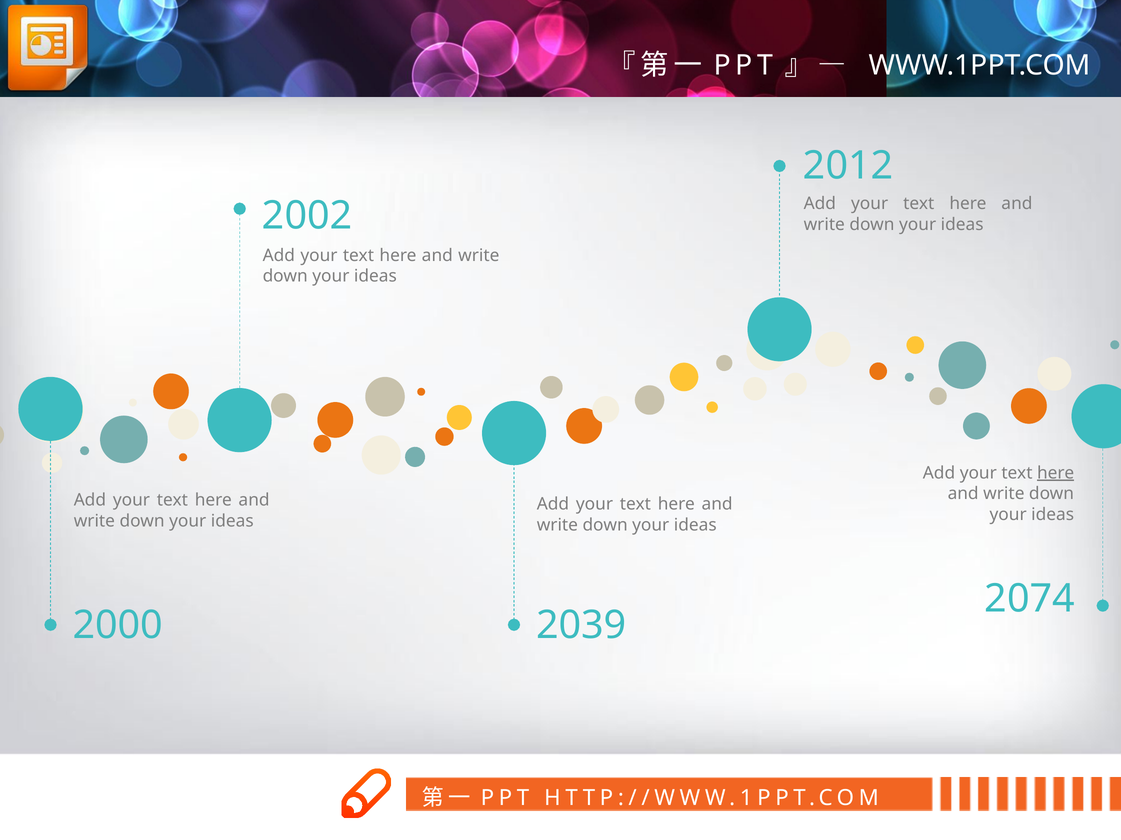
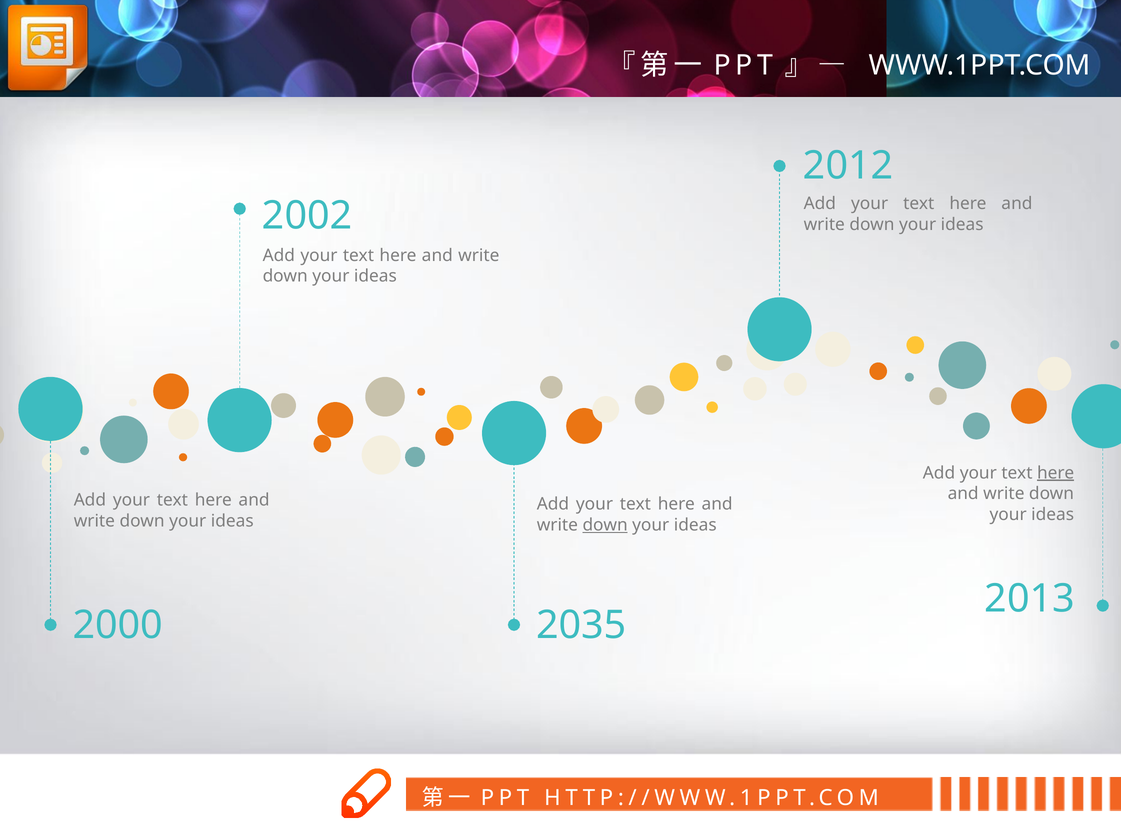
down at (605, 525) underline: none -> present
2074: 2074 -> 2013
2039: 2039 -> 2035
